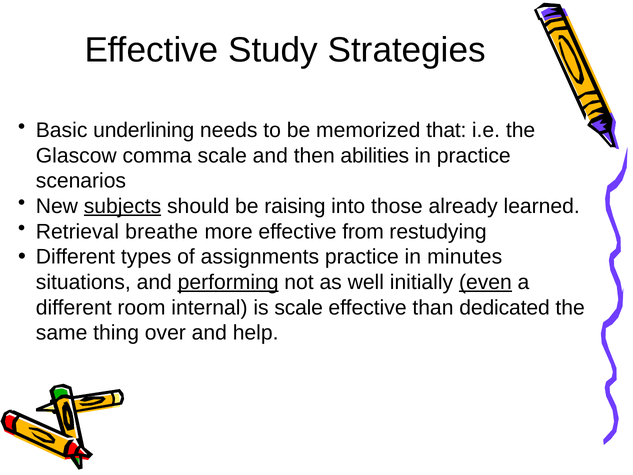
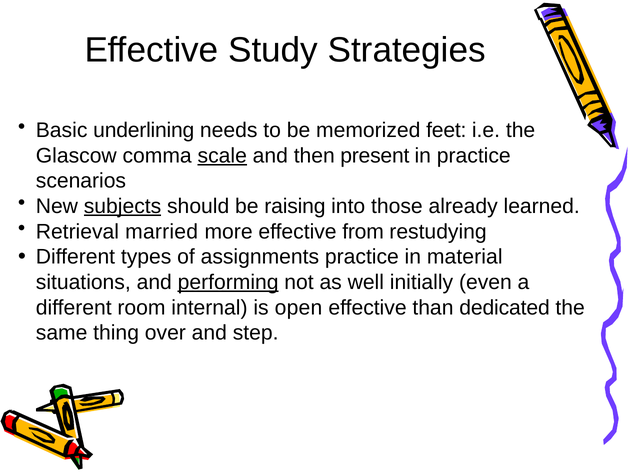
that: that -> feet
scale at (222, 155) underline: none -> present
abilities: abilities -> present
breathe: breathe -> married
minutes: minutes -> material
even underline: present -> none
is scale: scale -> open
help: help -> step
